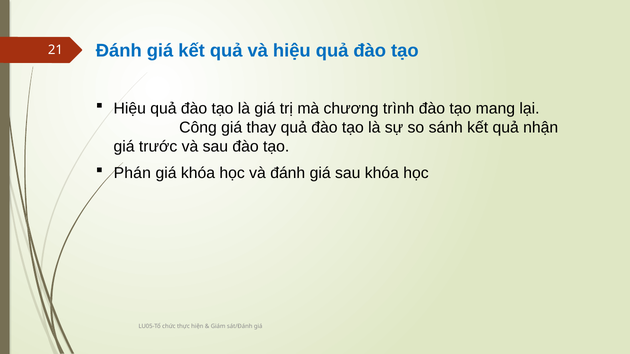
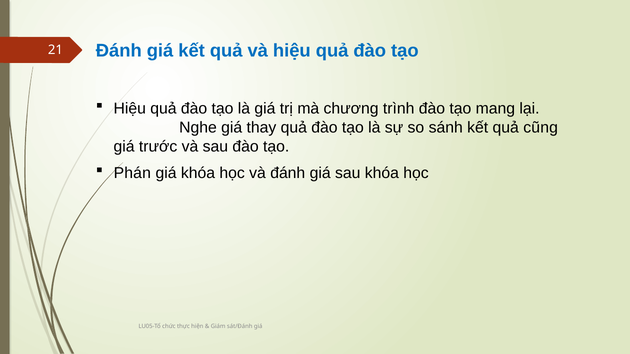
Công: Công -> Nghe
nhận: nhận -> cũng
